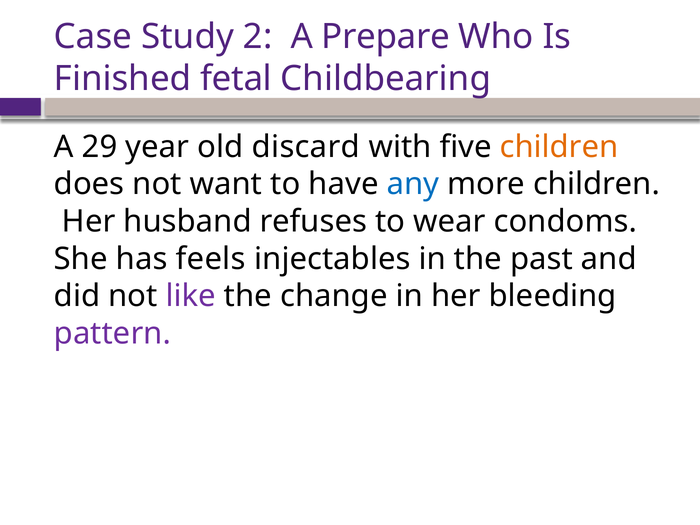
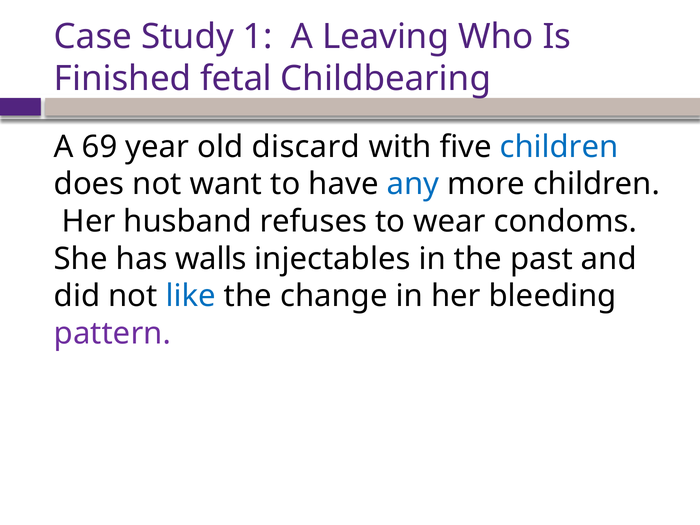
2: 2 -> 1
Prepare: Prepare -> Leaving
29: 29 -> 69
children at (559, 147) colour: orange -> blue
feels: feels -> walls
like colour: purple -> blue
